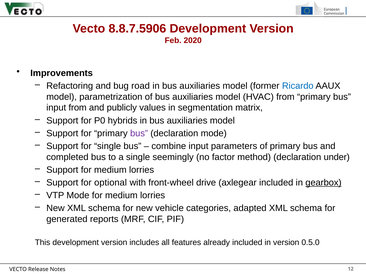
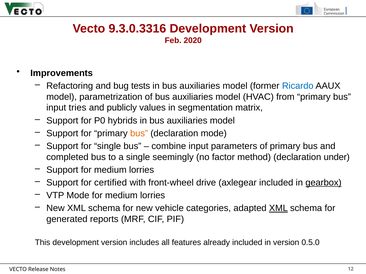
8.8.7.5906: 8.8.7.5906 -> 9.3.0.3316
road: road -> tests
input from: from -> tries
bus at (139, 134) colour: purple -> orange
optional: optional -> certified
XML at (278, 209) underline: none -> present
